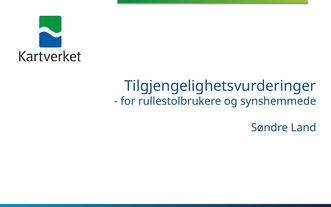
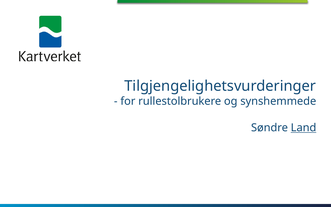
Land underline: none -> present
